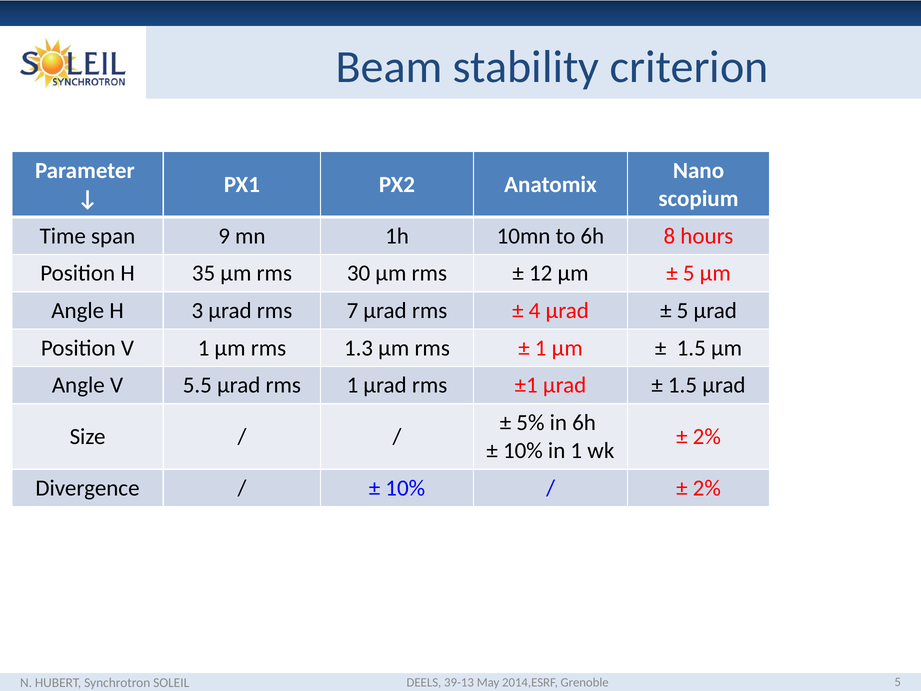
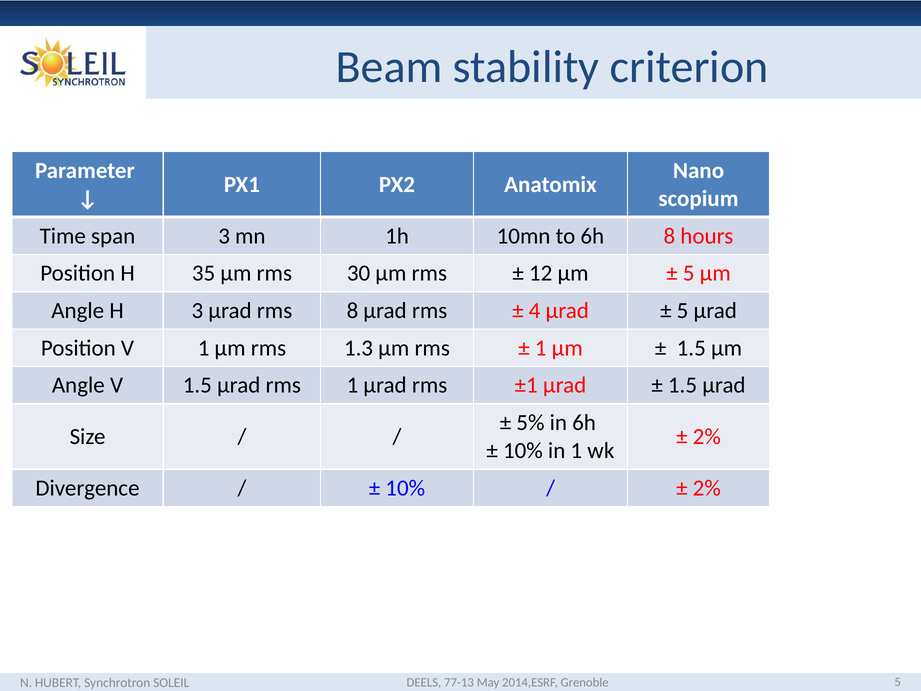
span 9: 9 -> 3
rms 7: 7 -> 8
V 5.5: 5.5 -> 1.5
39-13: 39-13 -> 77-13
